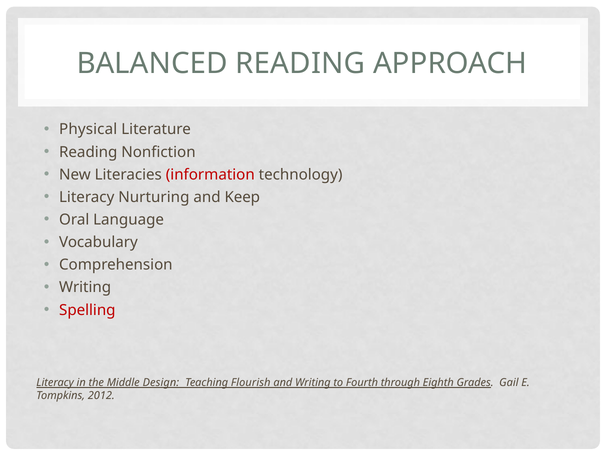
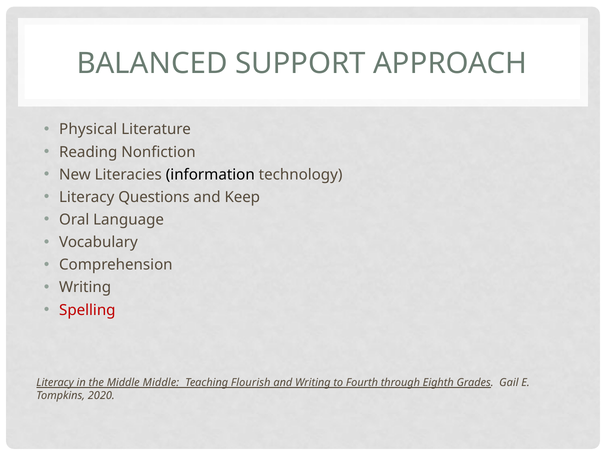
BALANCED READING: READING -> SUPPORT
information colour: red -> black
Nurturing: Nurturing -> Questions
Middle Design: Design -> Middle
2012: 2012 -> 2020
